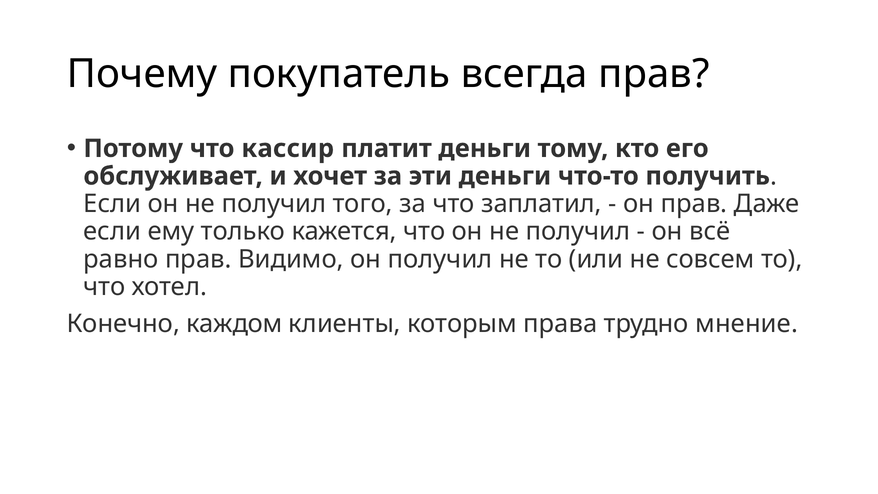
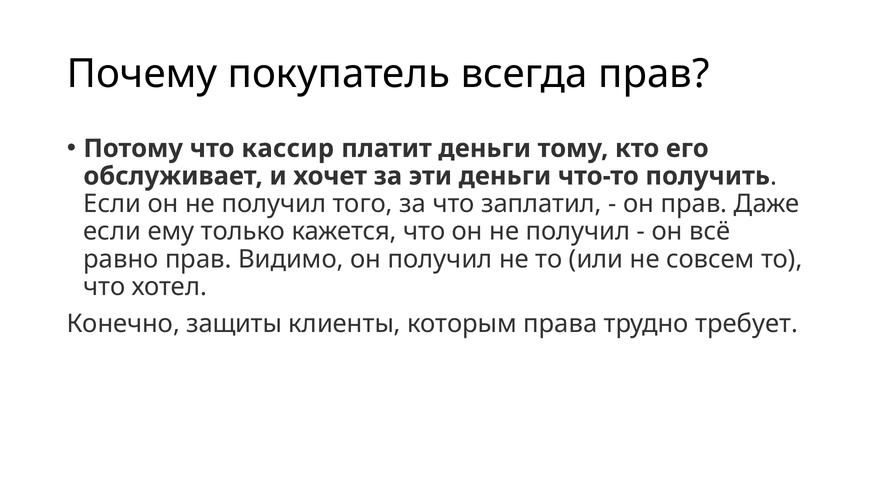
каждом: каждом -> защиты
мнение: мнение -> требует
